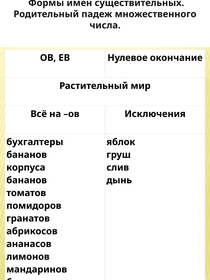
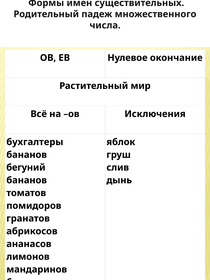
корпуса: корпуса -> бегуний
